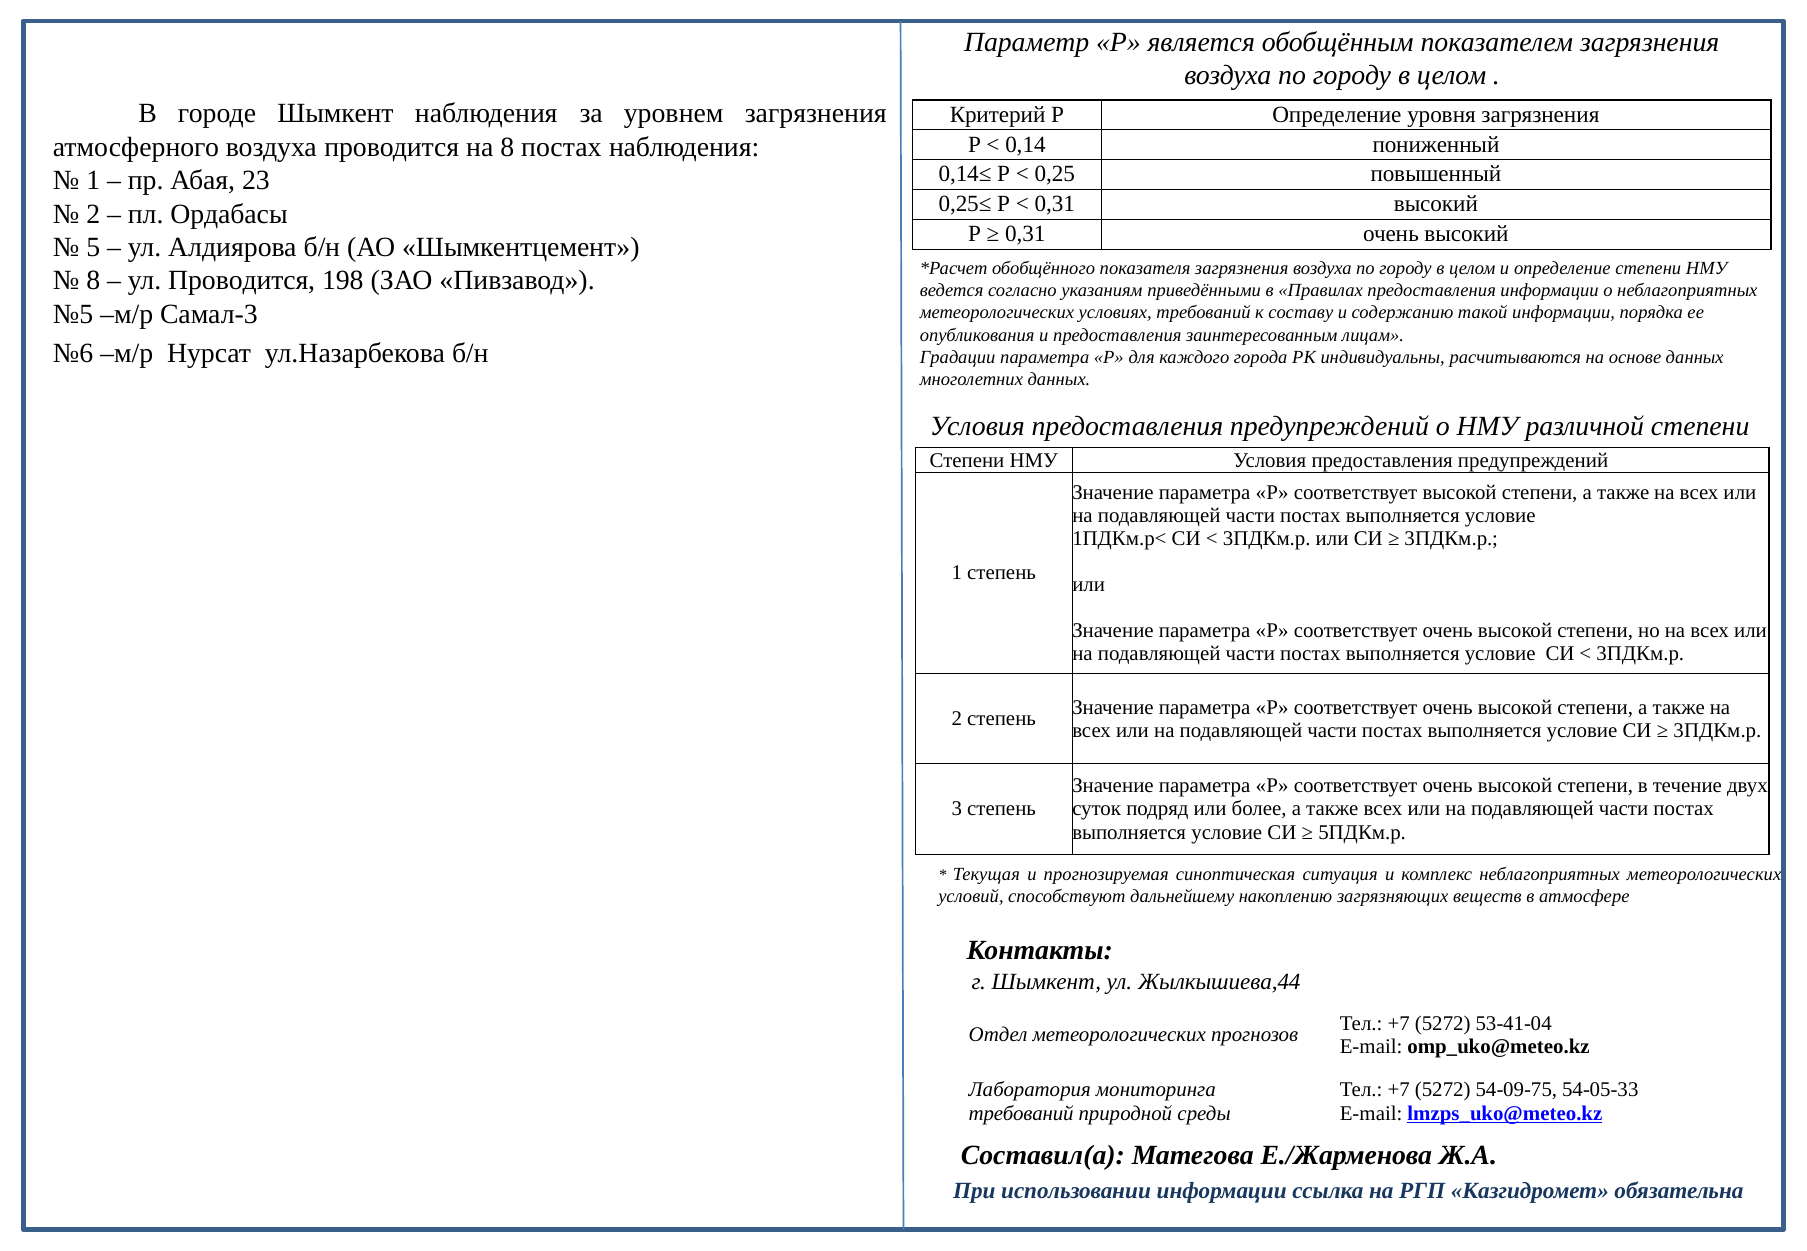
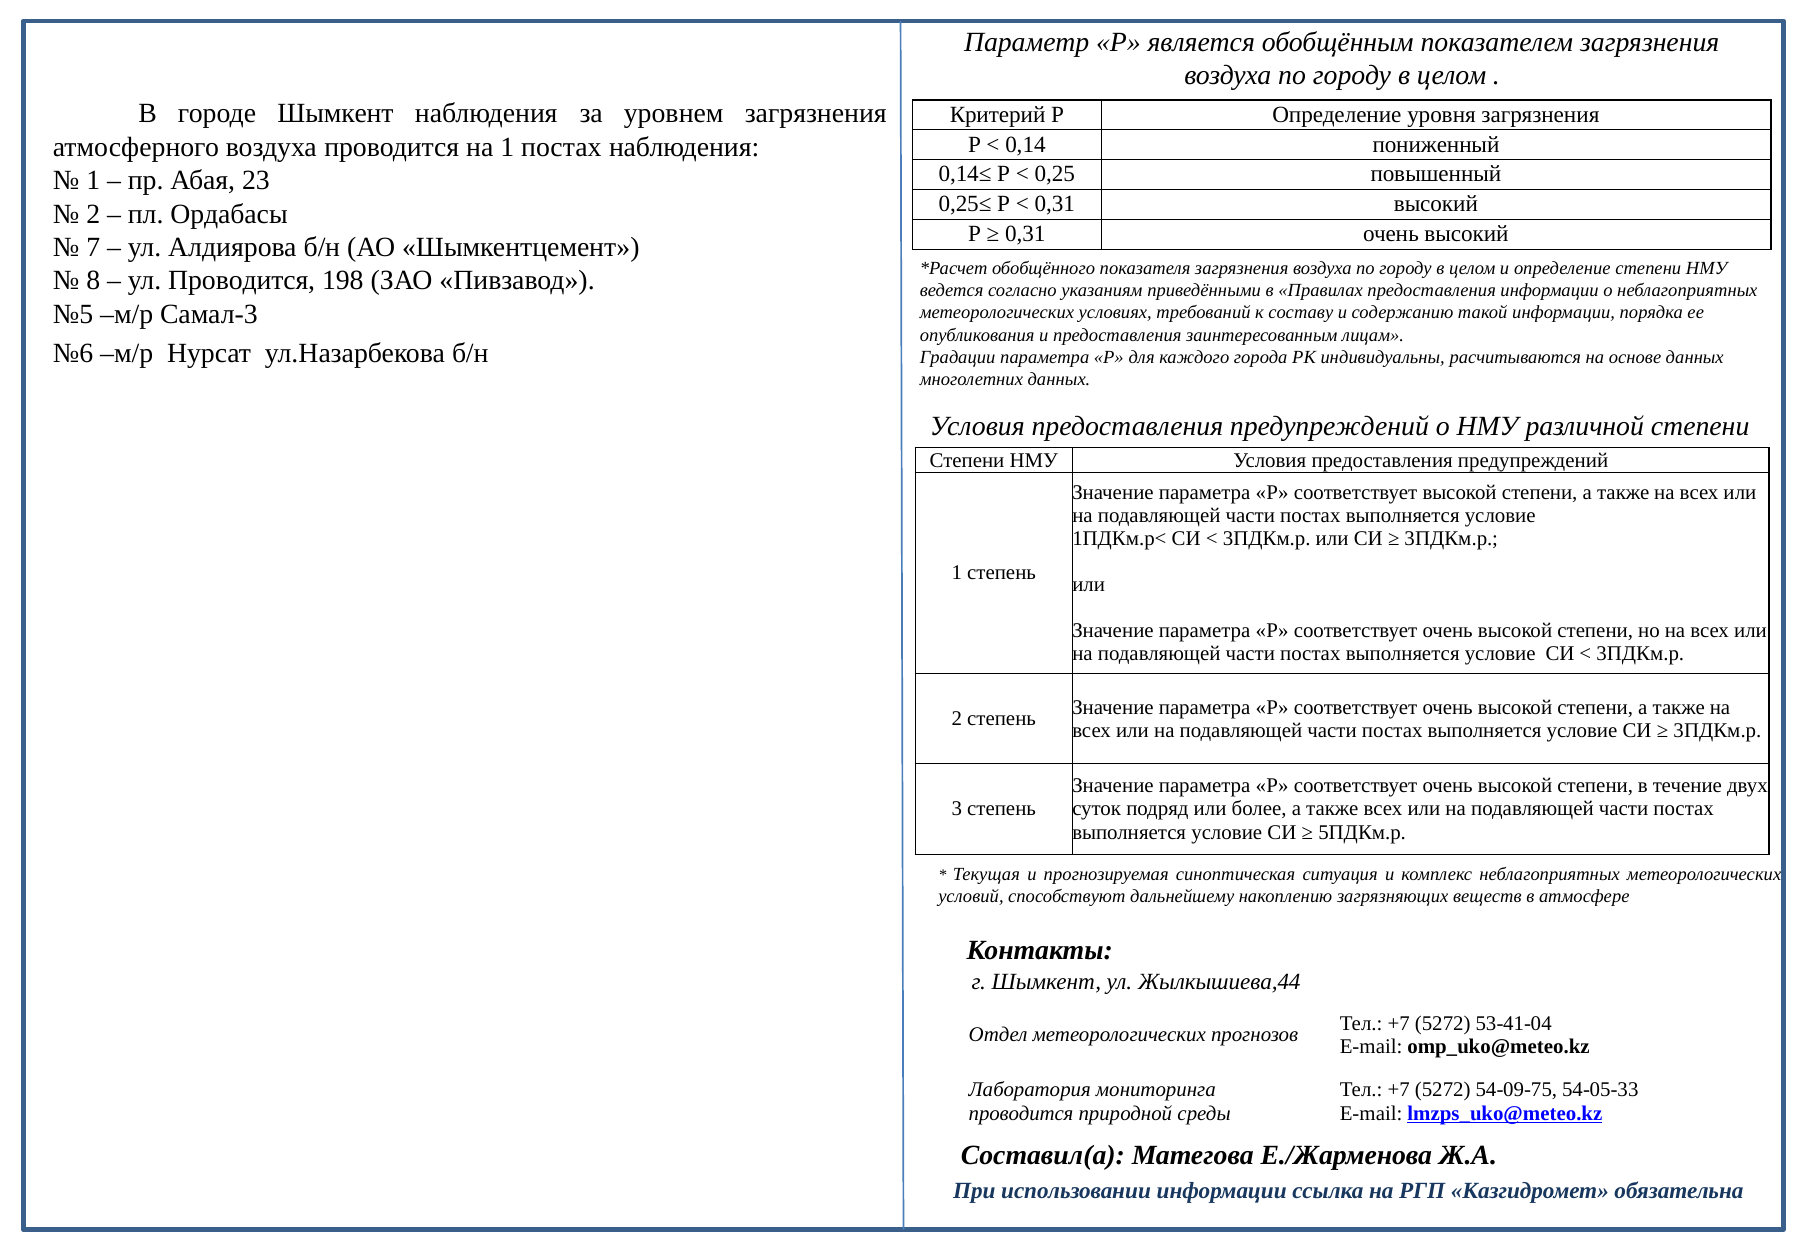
на 8: 8 -> 1
5: 5 -> 7
требований at (1021, 1113): требований -> проводится
